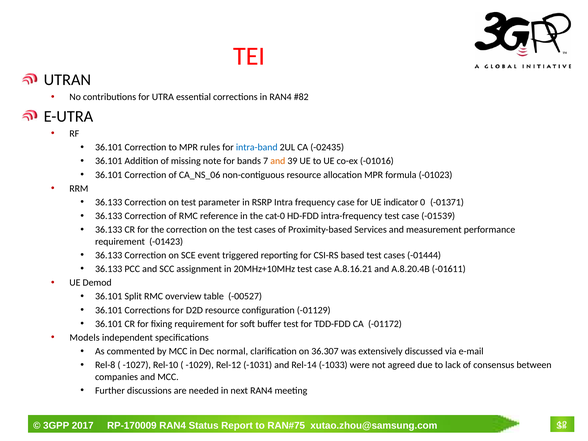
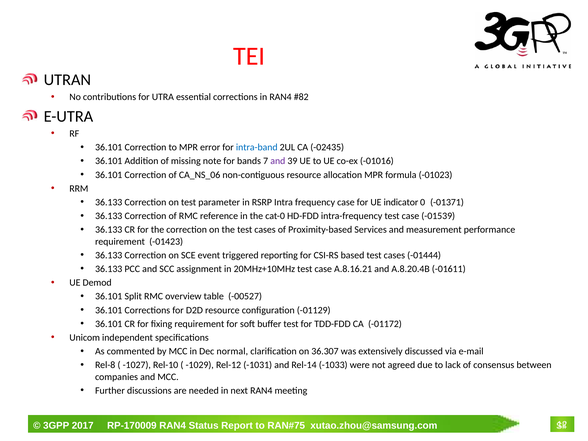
rules: rules -> error
and at (278, 161) colour: orange -> purple
Models: Models -> Unicom
